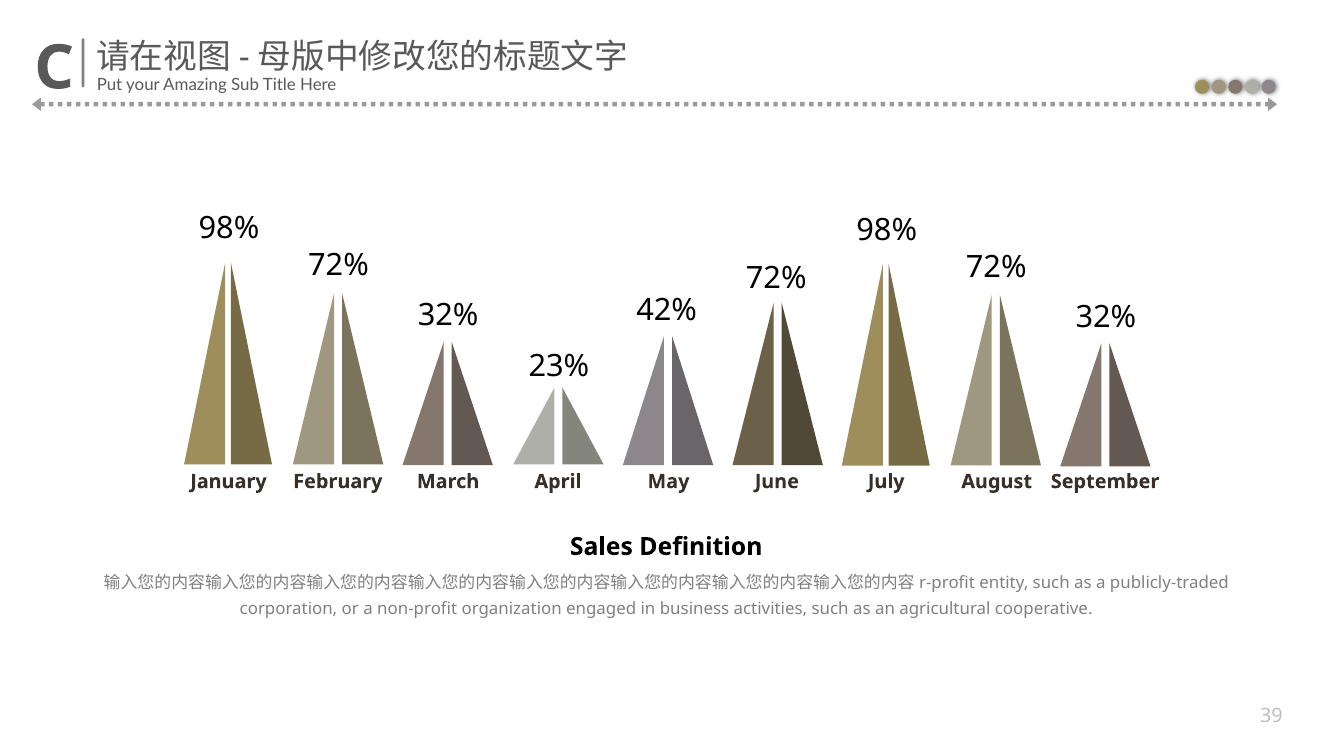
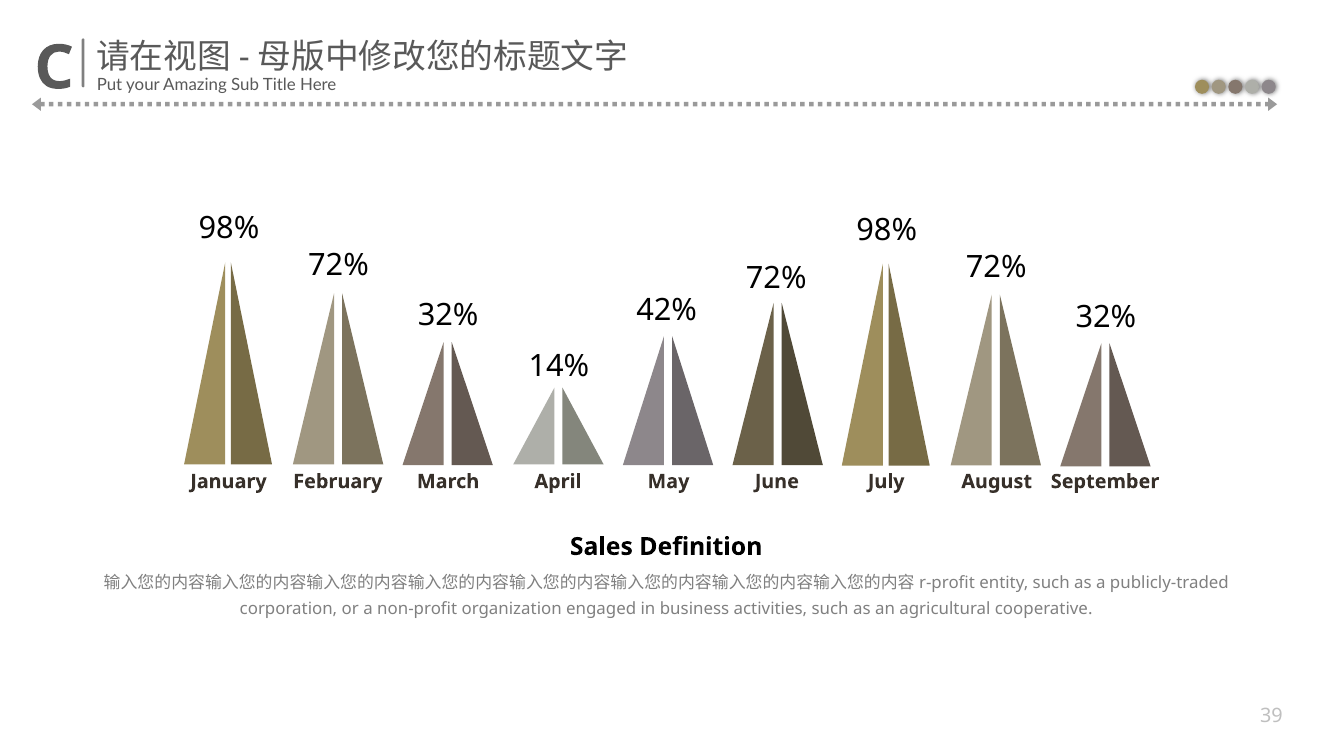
23%: 23% -> 14%
